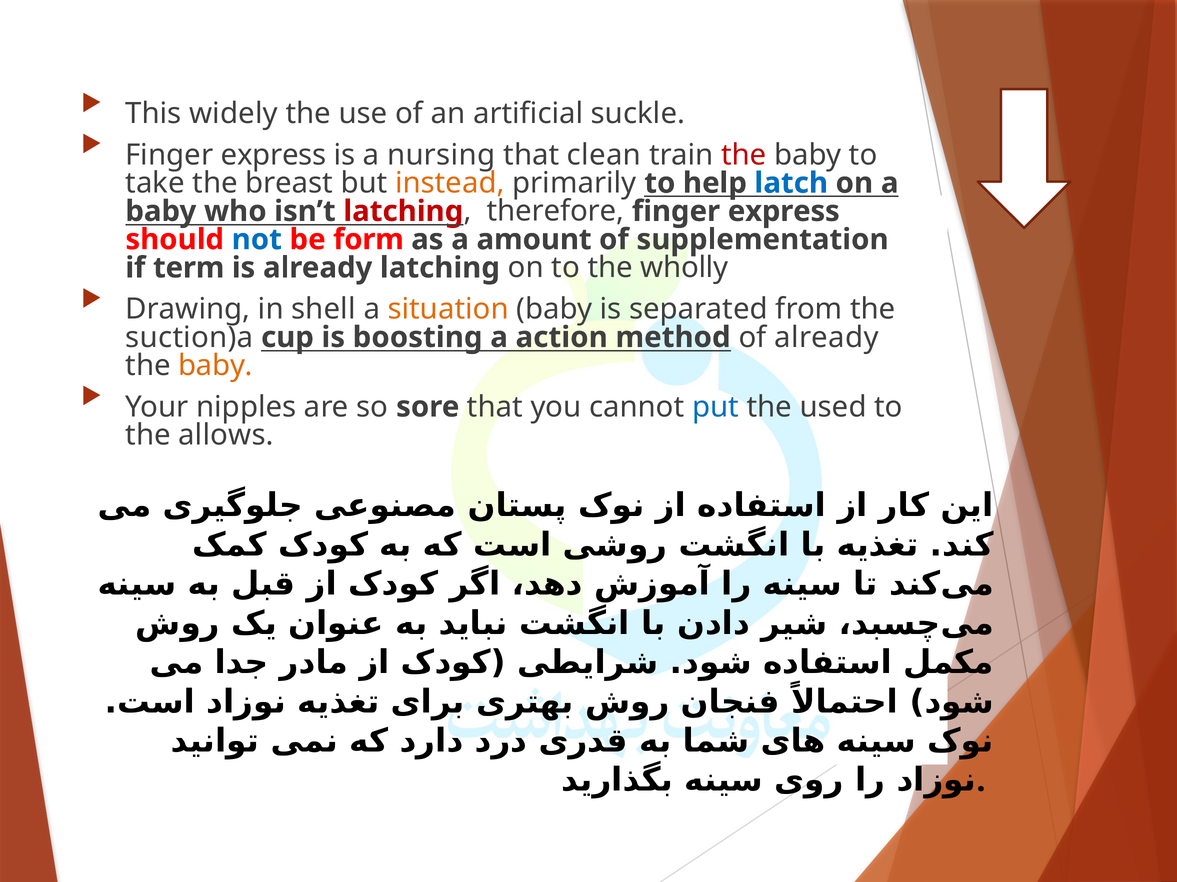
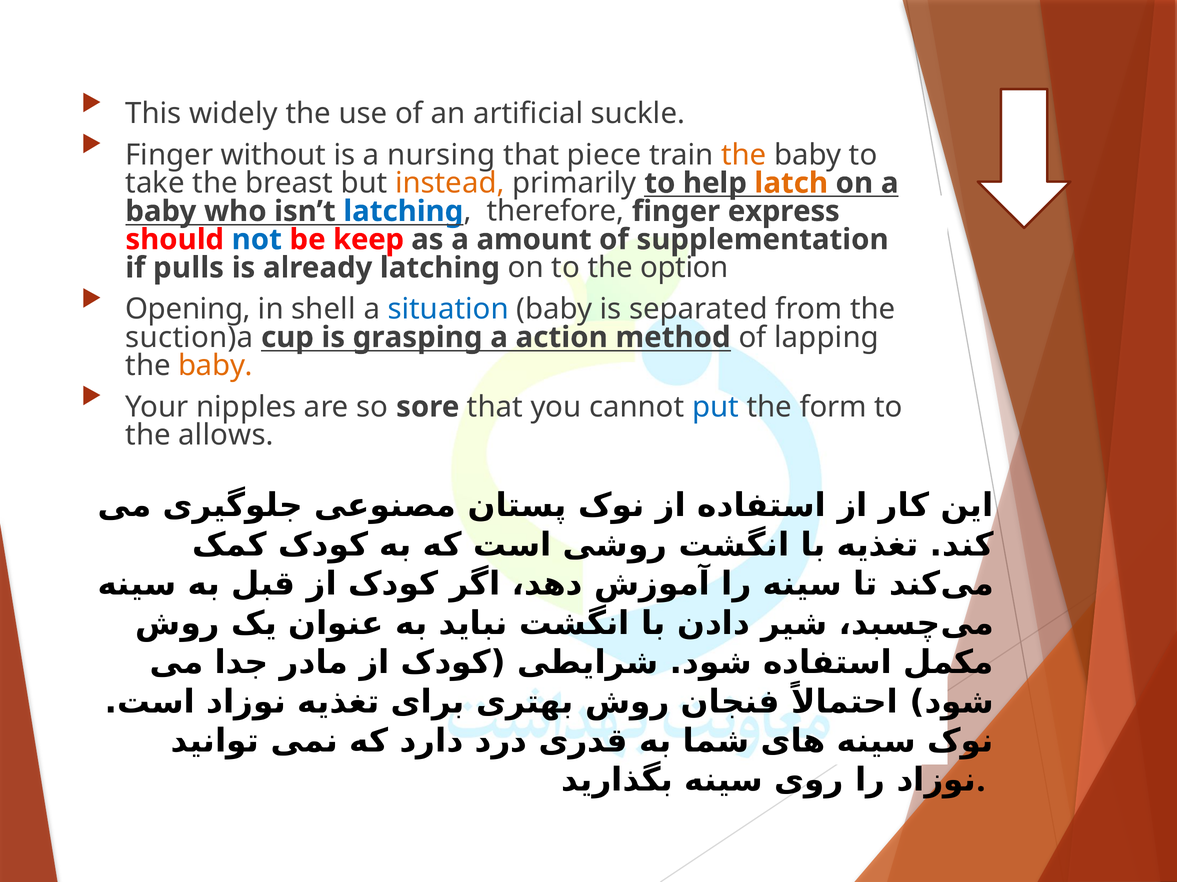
express at (274, 155): express -> without
clean: clean -> piece
the at (744, 155) colour: red -> orange
latch colour: blue -> orange
latching at (403, 211) colour: red -> blue
form: form -> keep
term: term -> pulls
wholly: wholly -> option
Drawing: Drawing -> Opening
situation colour: orange -> blue
boosting: boosting -> grasping
of already: already -> lapping
used: used -> form
